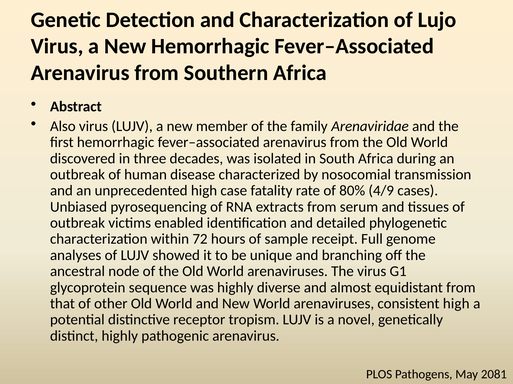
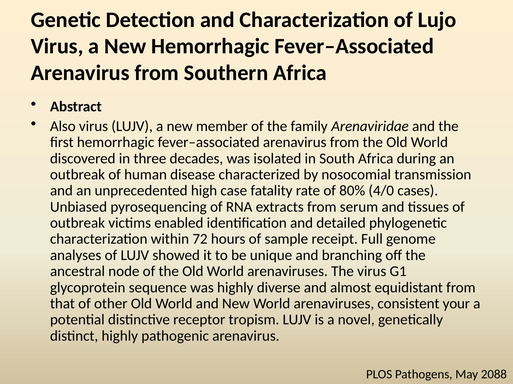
4/9: 4/9 -> 4/0
consistent high: high -> your
2081: 2081 -> 2088
